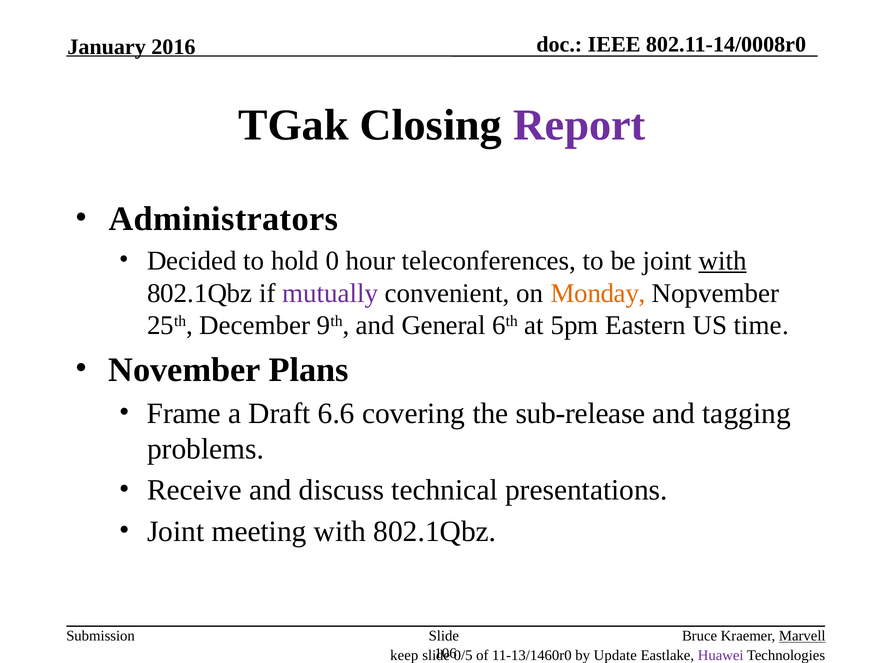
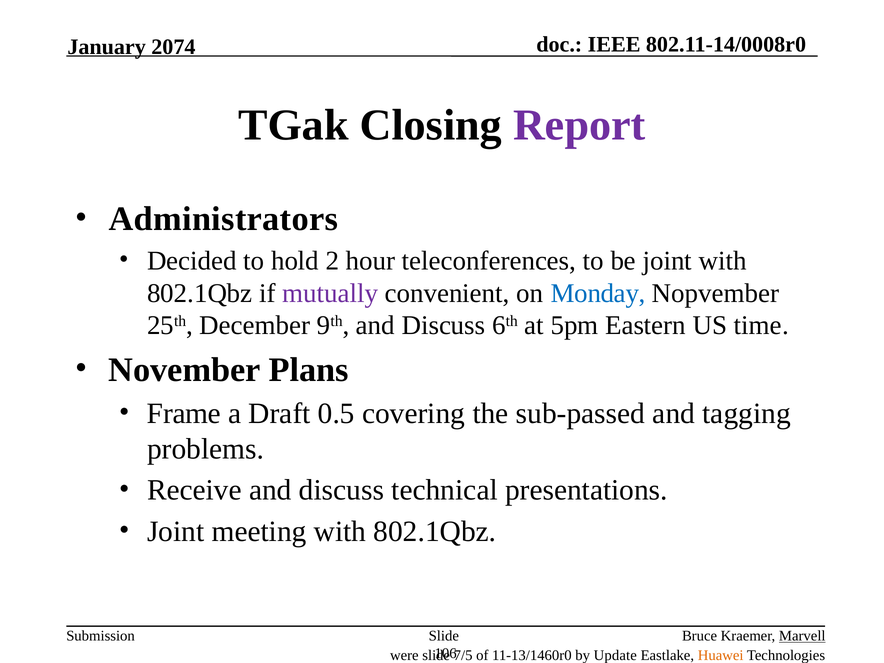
2016: 2016 -> 2074
0: 0 -> 2
with at (723, 261) underline: present -> none
Monday colour: orange -> blue
9th and General: General -> Discuss
6.6: 6.6 -> 0.5
sub-release: sub-release -> sub-passed
keep: keep -> were
0/5: 0/5 -> 7/5
Huawei colour: purple -> orange
